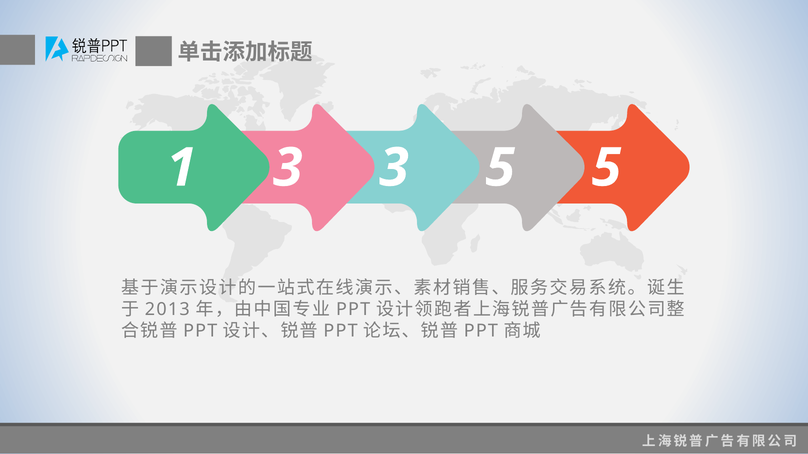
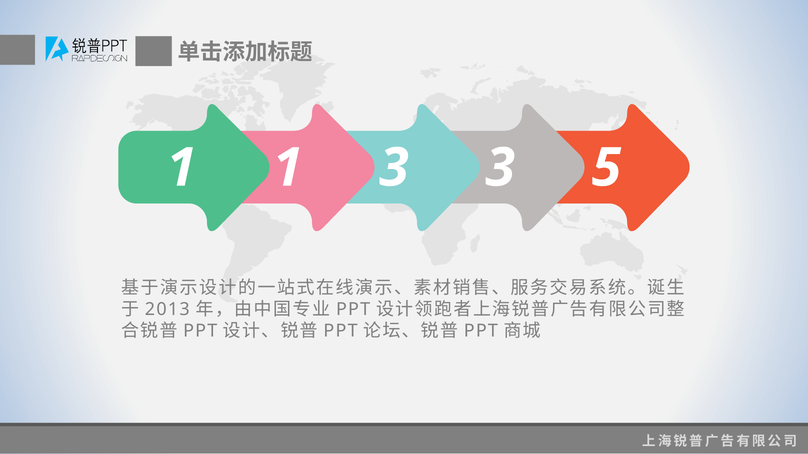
1 3: 3 -> 1
3 5: 5 -> 3
